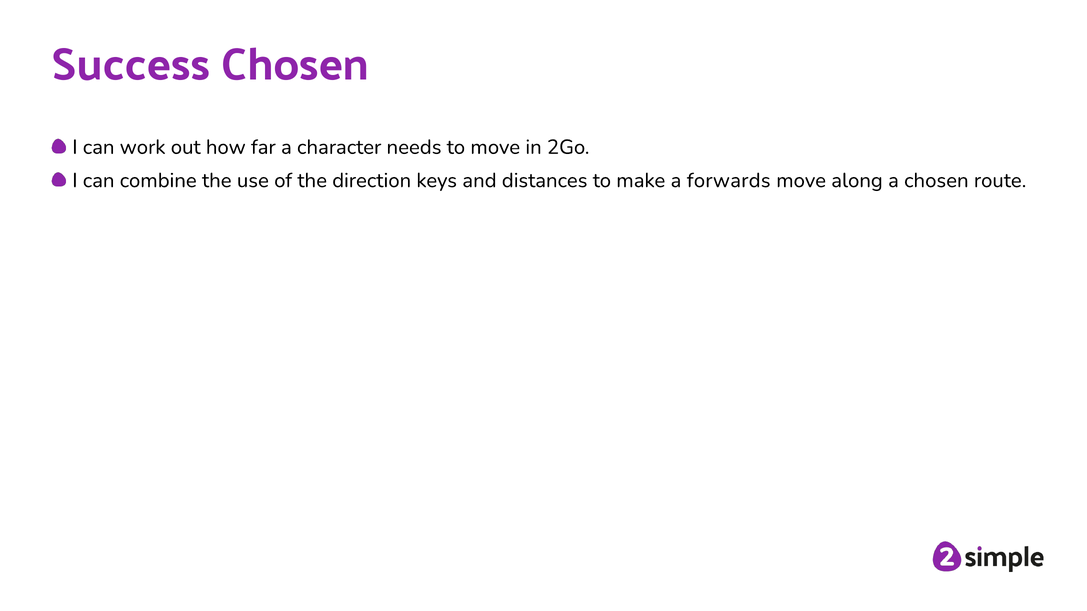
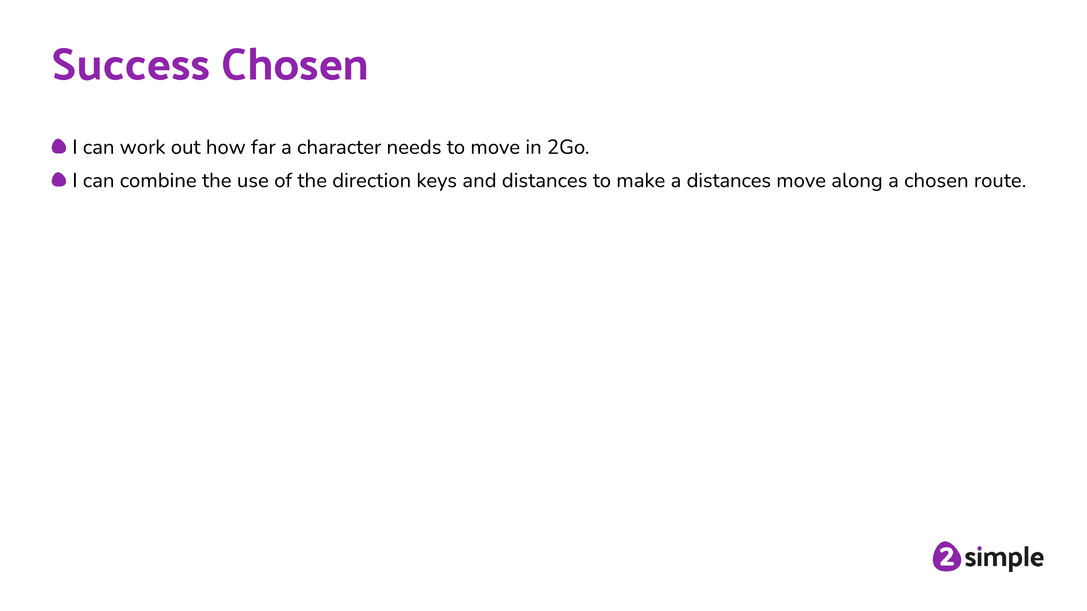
a forwards: forwards -> distances
